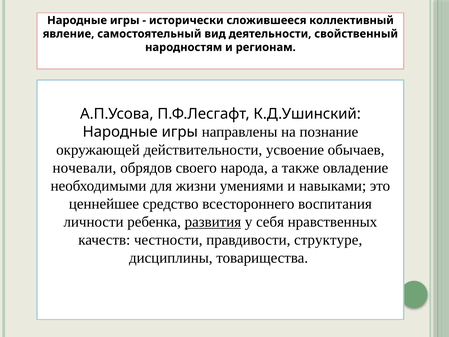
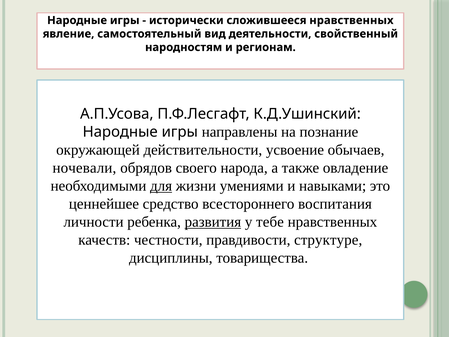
сложившееся коллективный: коллективный -> нравственных
для underline: none -> present
себя: себя -> тебе
